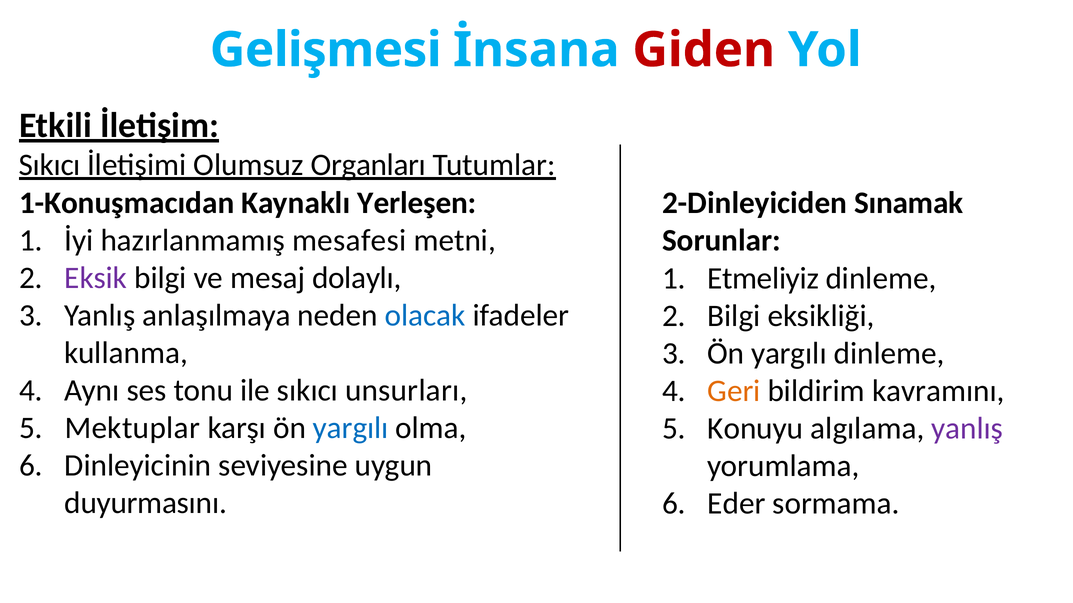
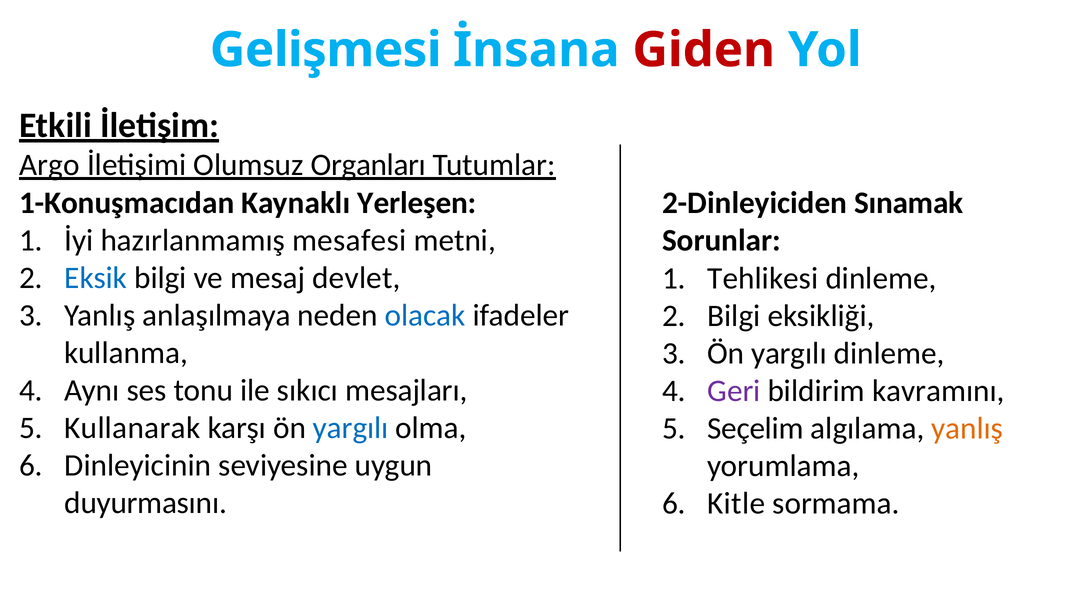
Sıkıcı at (50, 165): Sıkıcı -> Argo
Eksik colour: purple -> blue
dolaylı: dolaylı -> devlet
Etmeliyiz: Etmeliyiz -> Tehlikesi
unsurları: unsurları -> mesajları
Geri colour: orange -> purple
Mektuplar: Mektuplar -> Kullanarak
Konuyu: Konuyu -> Seçelim
yanlış at (967, 429) colour: purple -> orange
Eder: Eder -> Kitle
